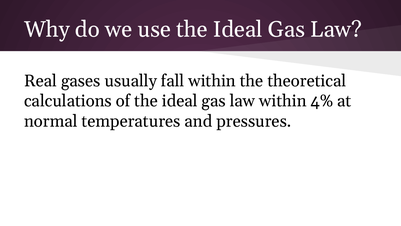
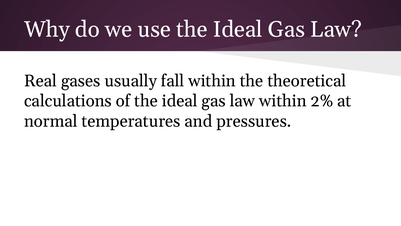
4%: 4% -> 2%
